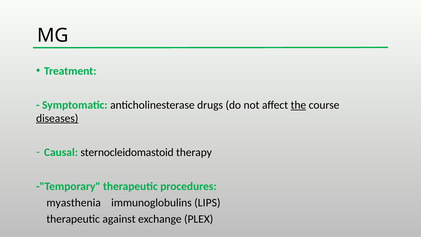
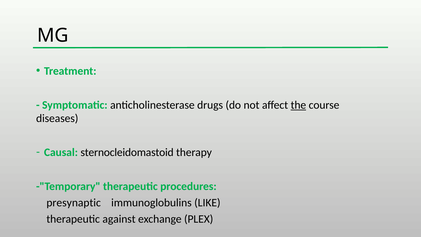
diseases underline: present -> none
myasthenia: myasthenia -> presynaptic
LIPS: LIPS -> LIKE
